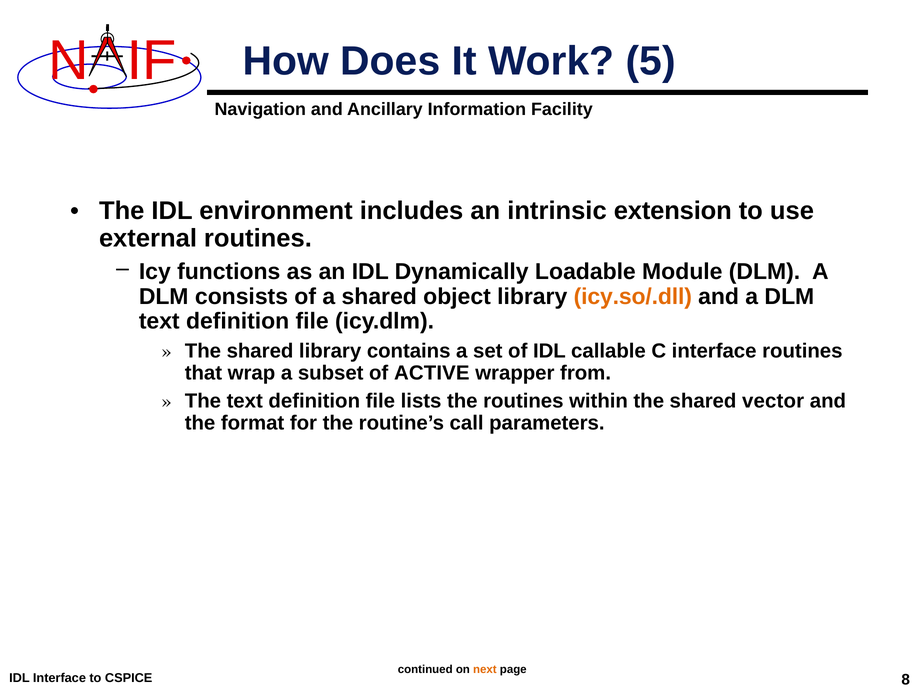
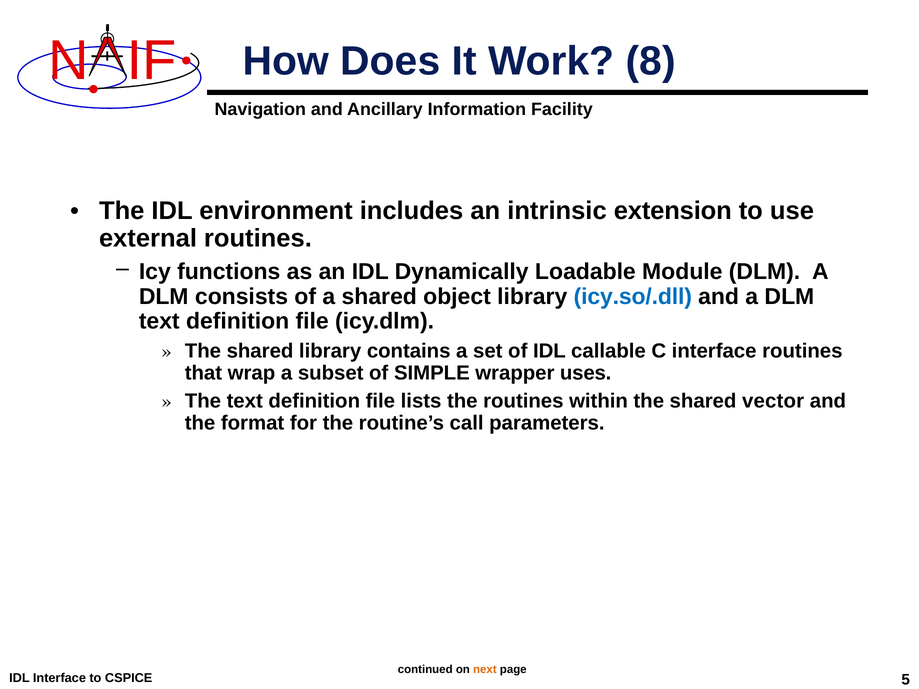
5: 5 -> 8
icy.so/.dll colour: orange -> blue
ACTIVE: ACTIVE -> SIMPLE
from: from -> uses
8: 8 -> 5
